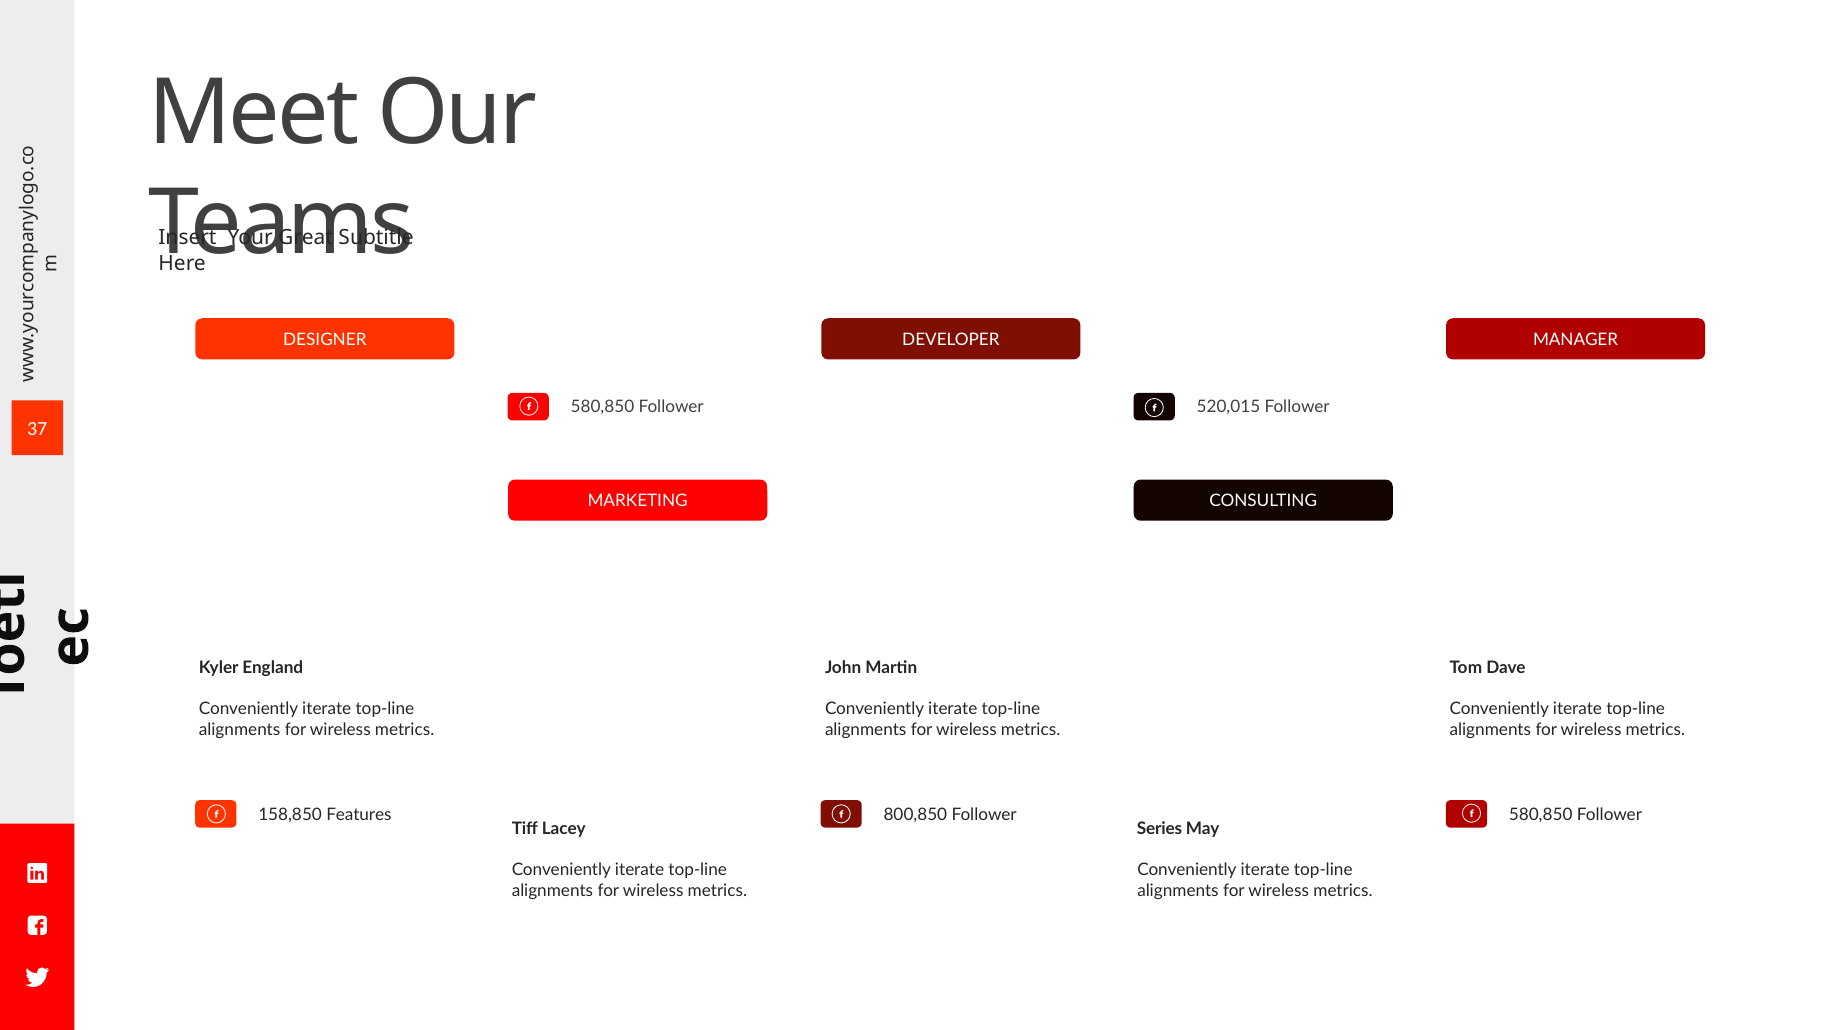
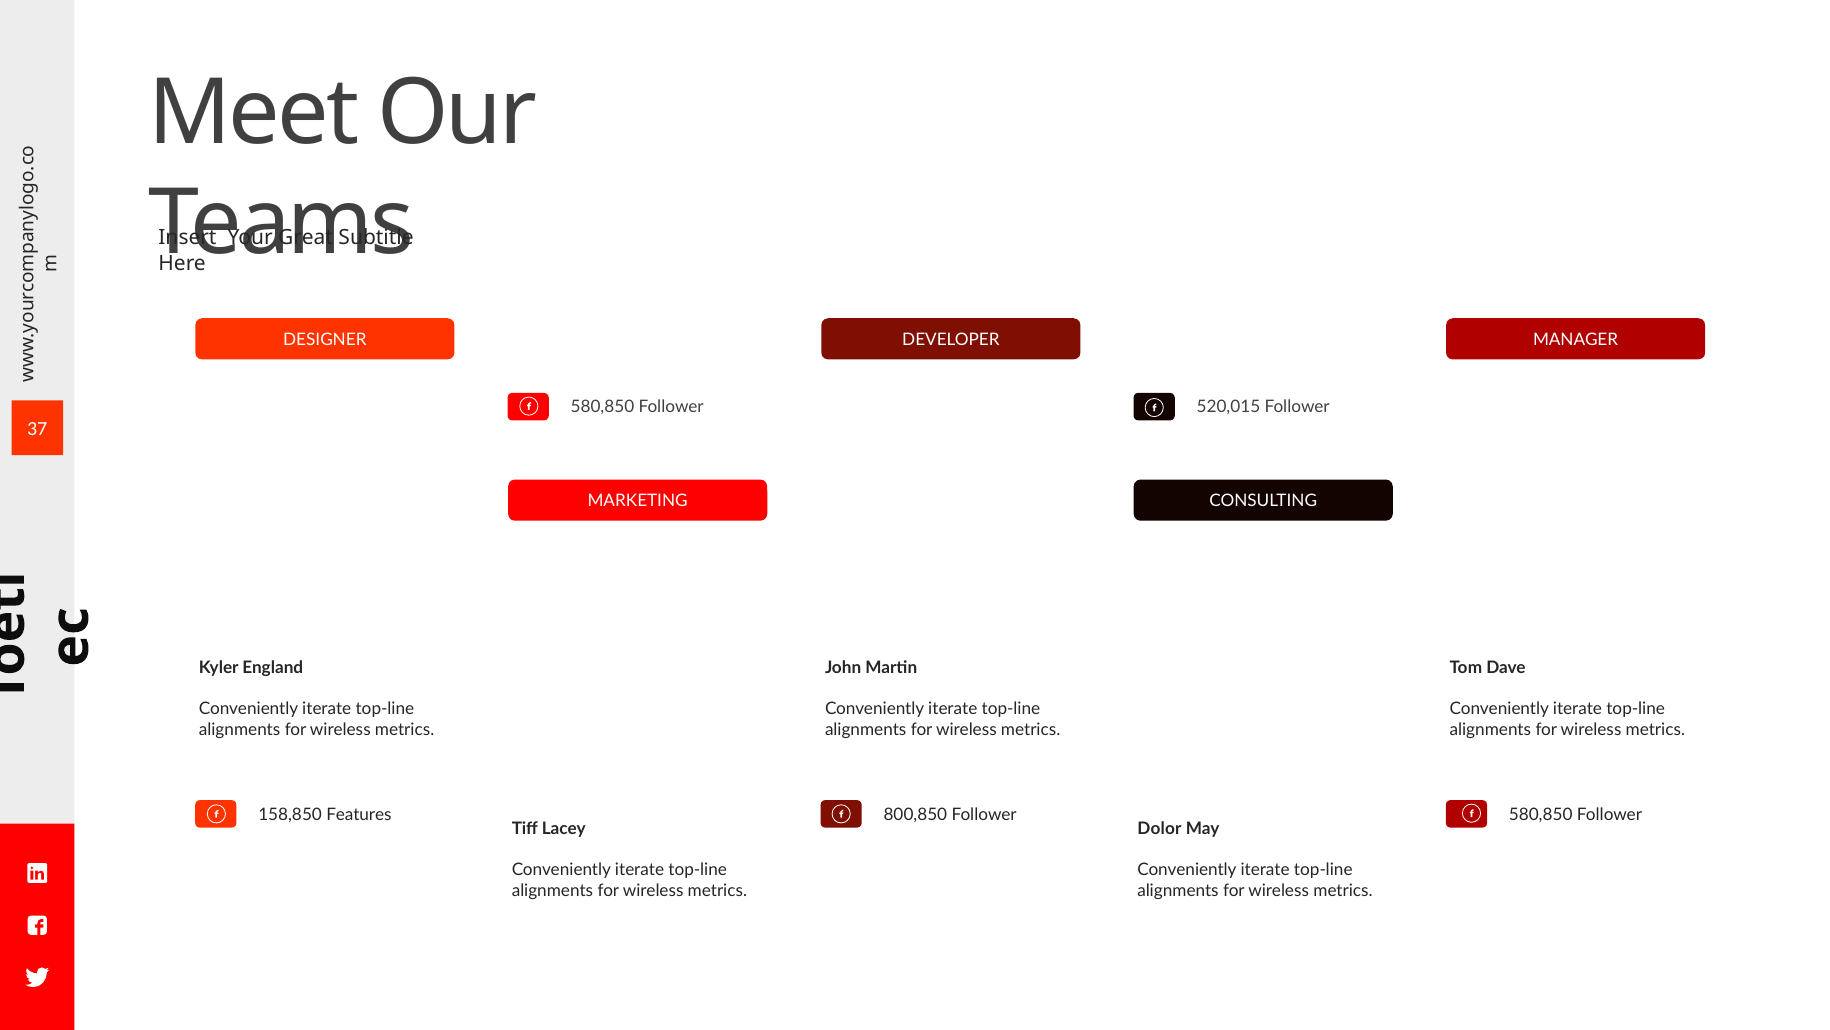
Series: Series -> Dolor
